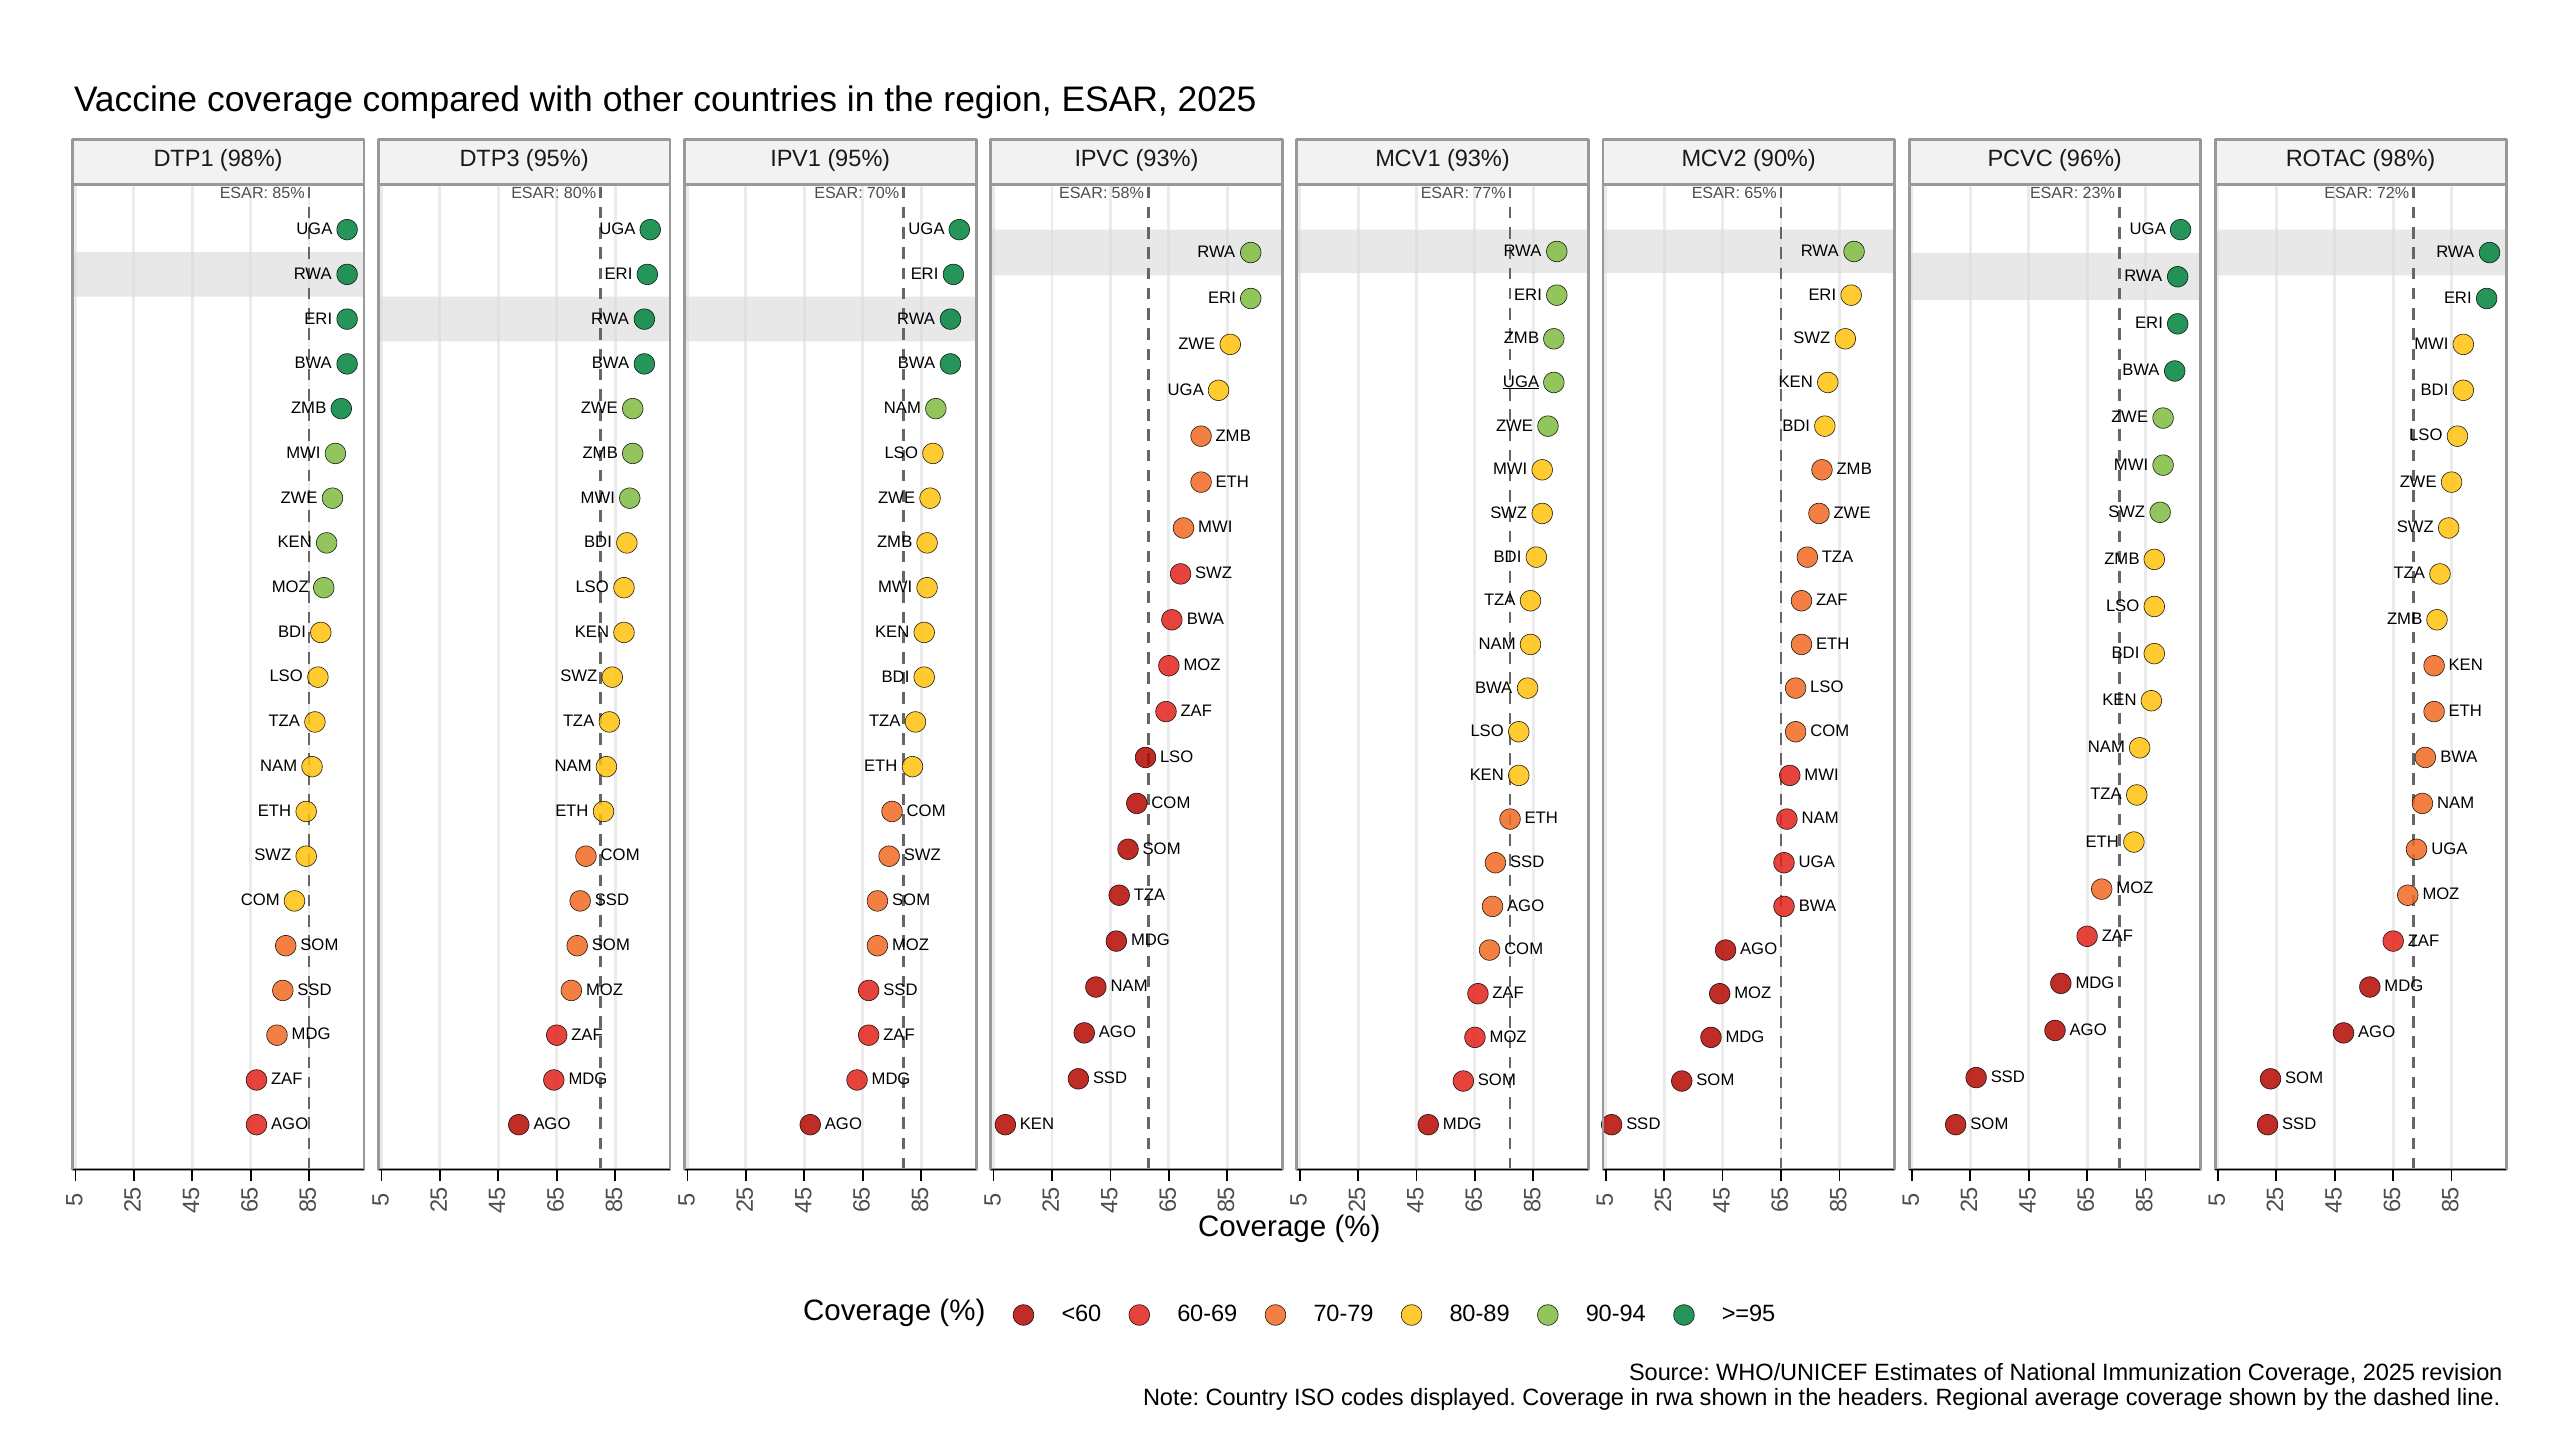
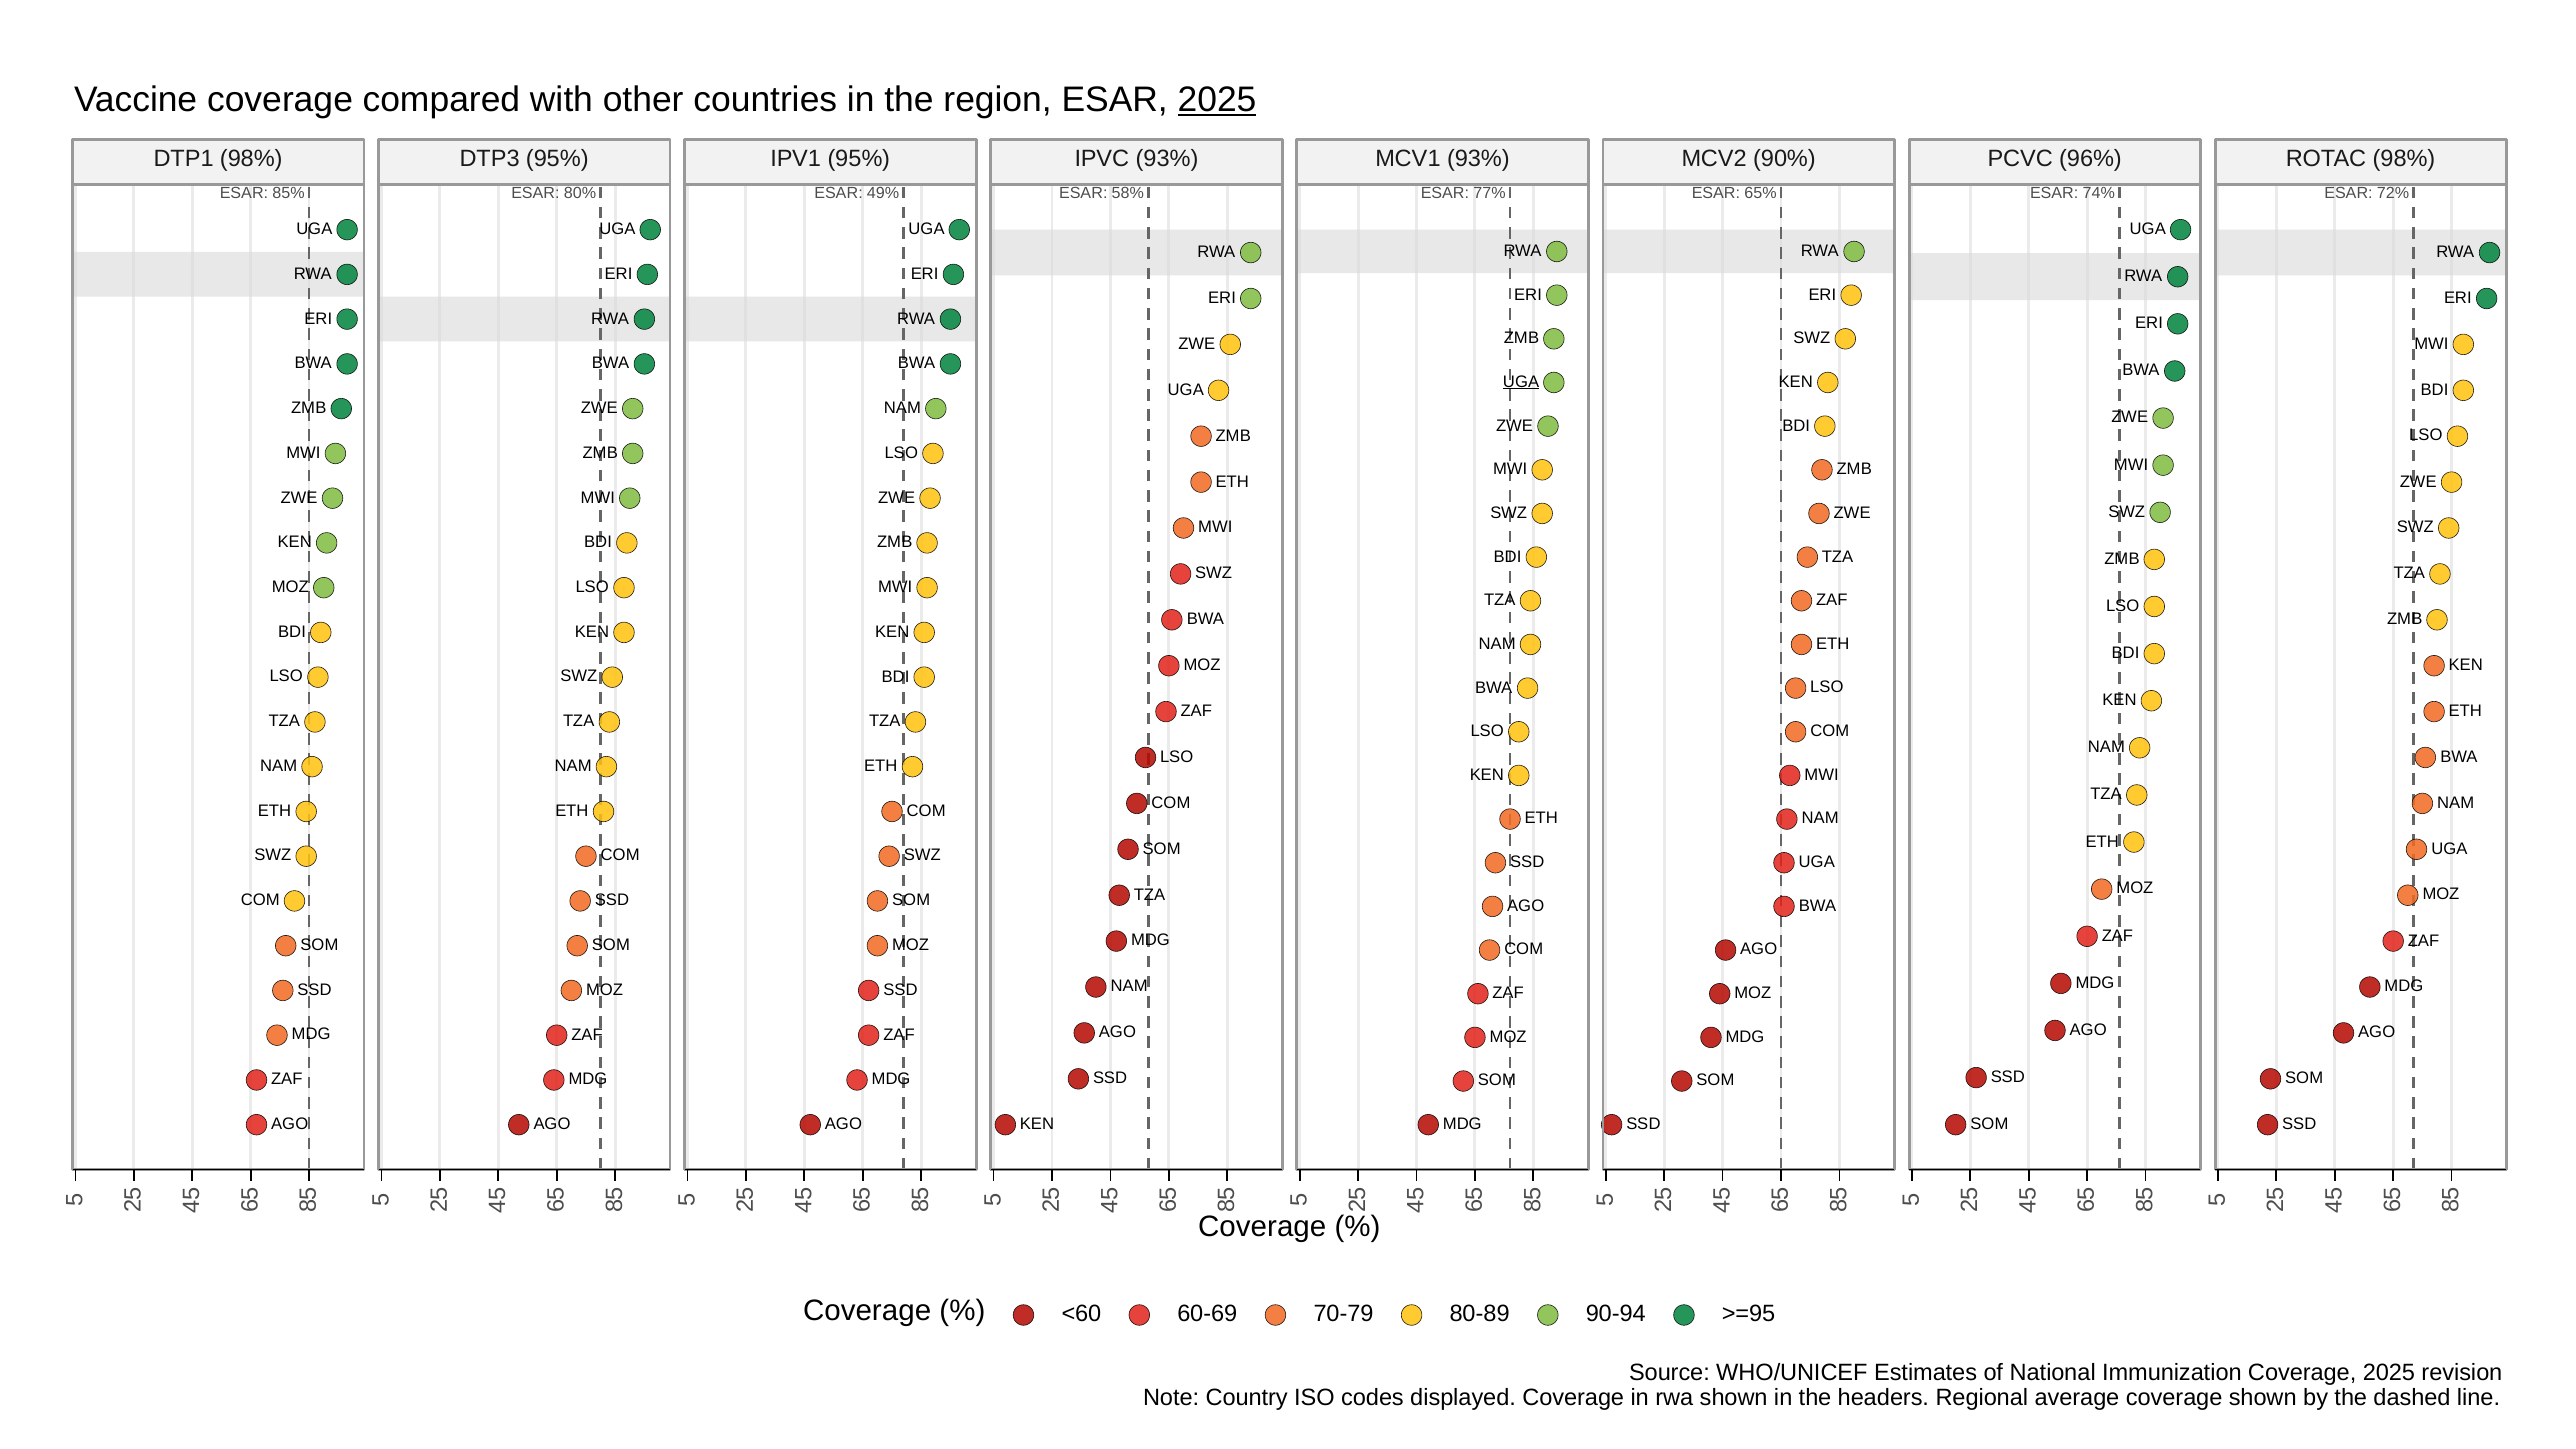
2025 at (1217, 100) underline: none -> present
70%: 70% -> 49%
23%: 23% -> 74%
